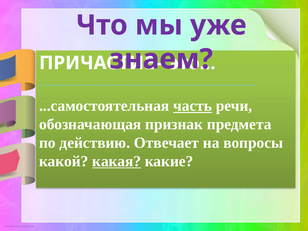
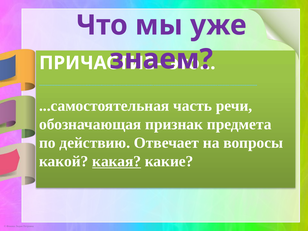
часть underline: present -> none
